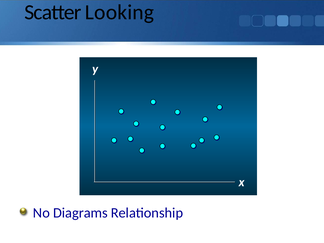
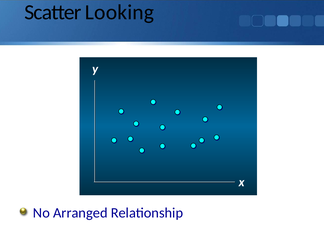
Diagrams: Diagrams -> Arranged
